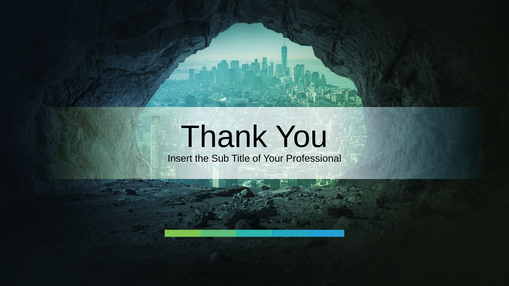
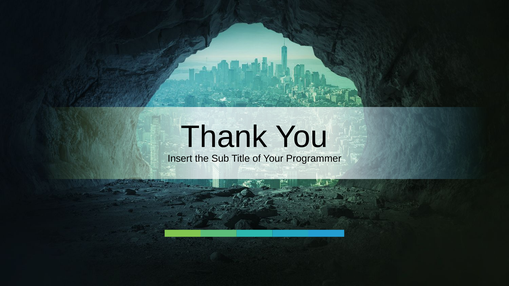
Professional: Professional -> Programmer
